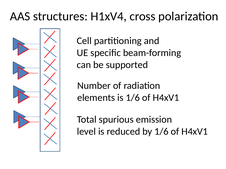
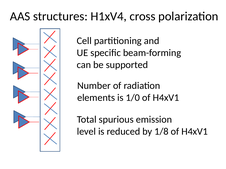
is 1/6: 1/6 -> 1/0
by 1/6: 1/6 -> 1/8
